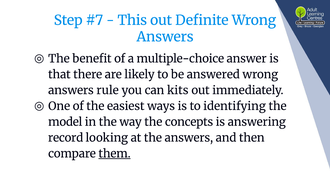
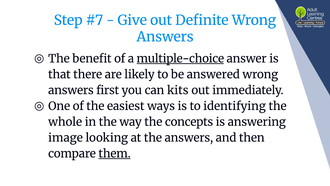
This: This -> Give
multiple-choice underline: none -> present
rule: rule -> first
model: model -> whole
record: record -> image
